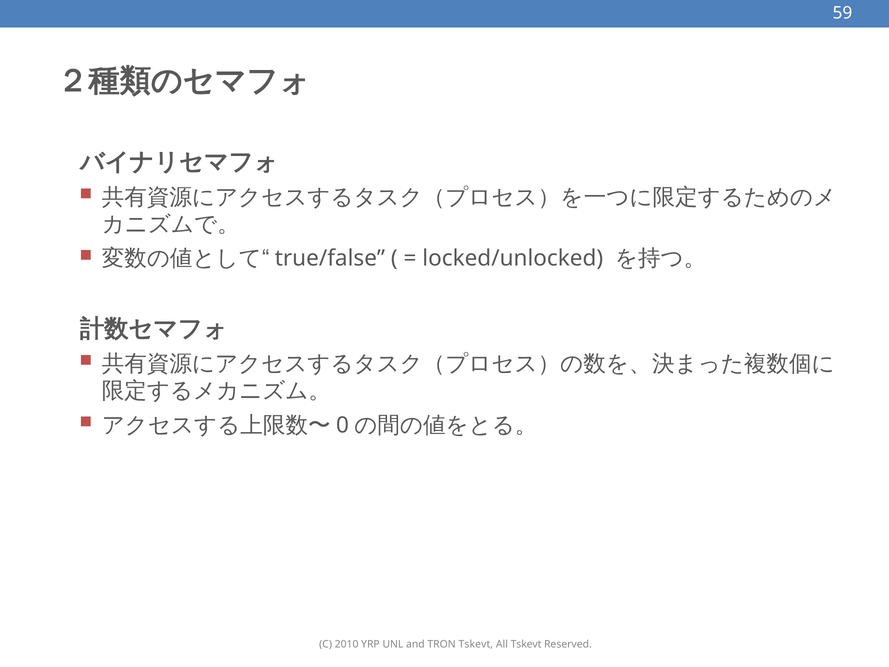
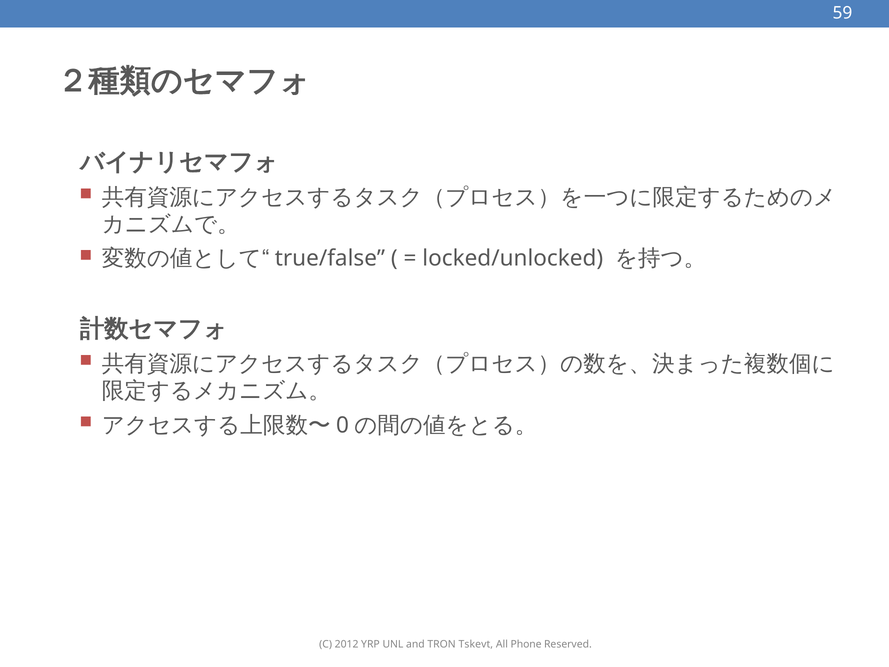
2010: 2010 -> 2012
All Tskevt: Tskevt -> Phone
